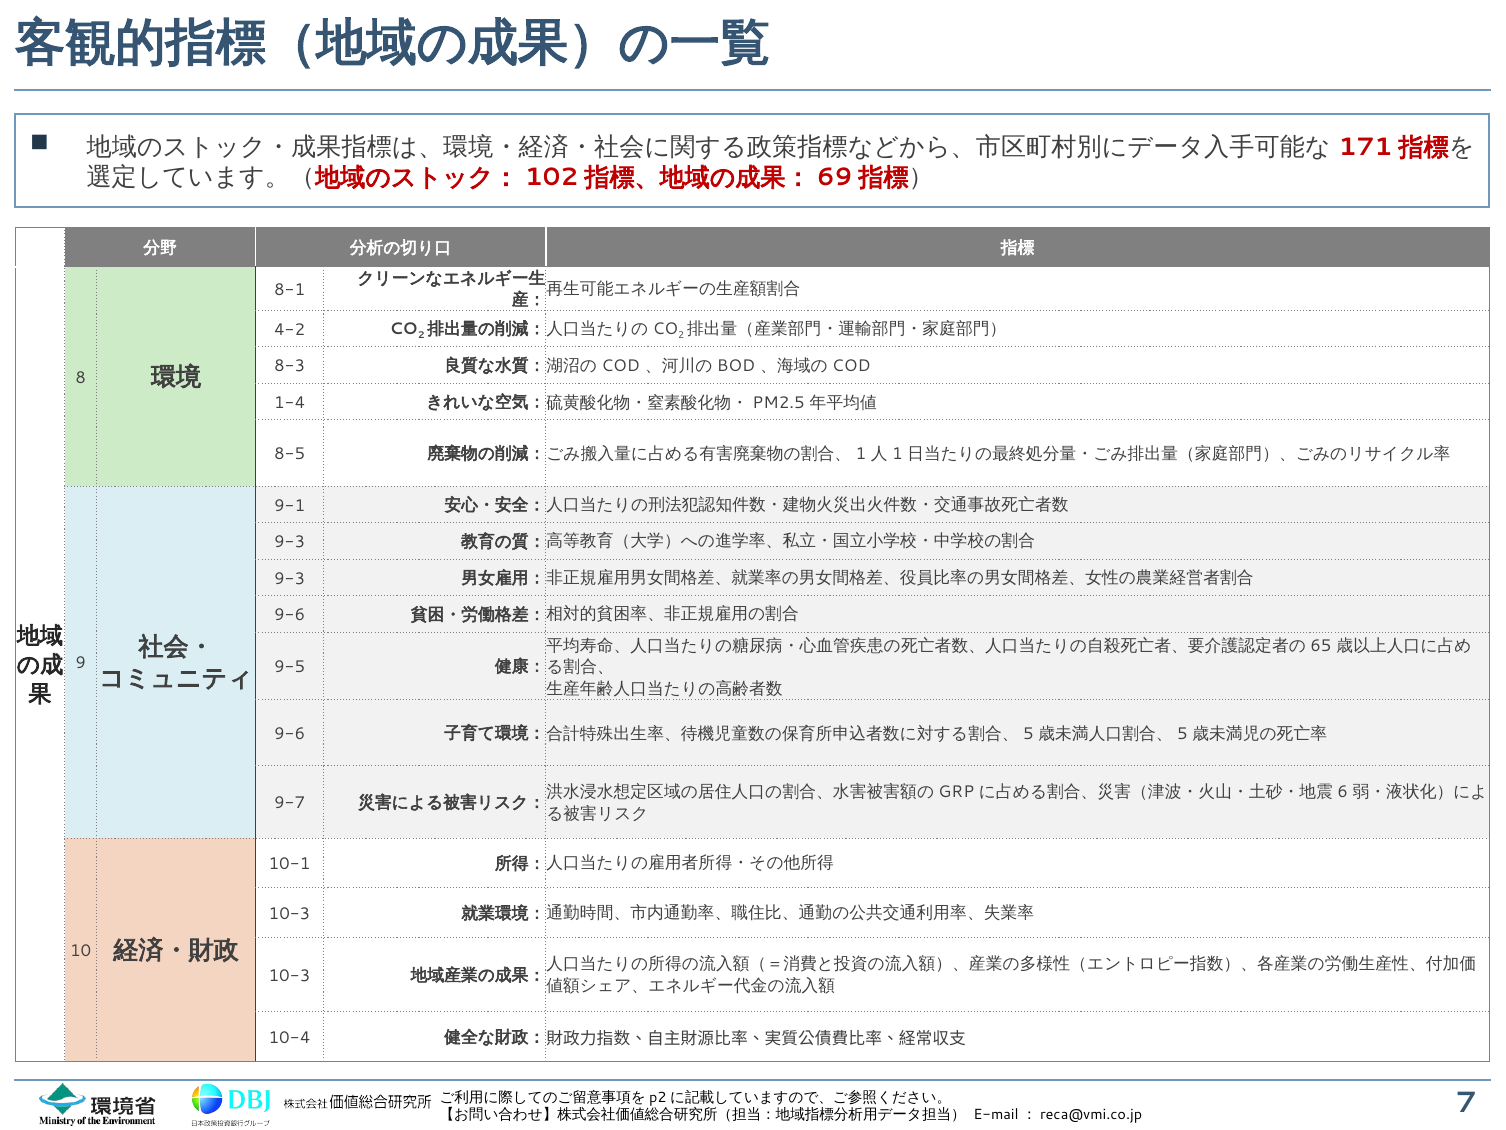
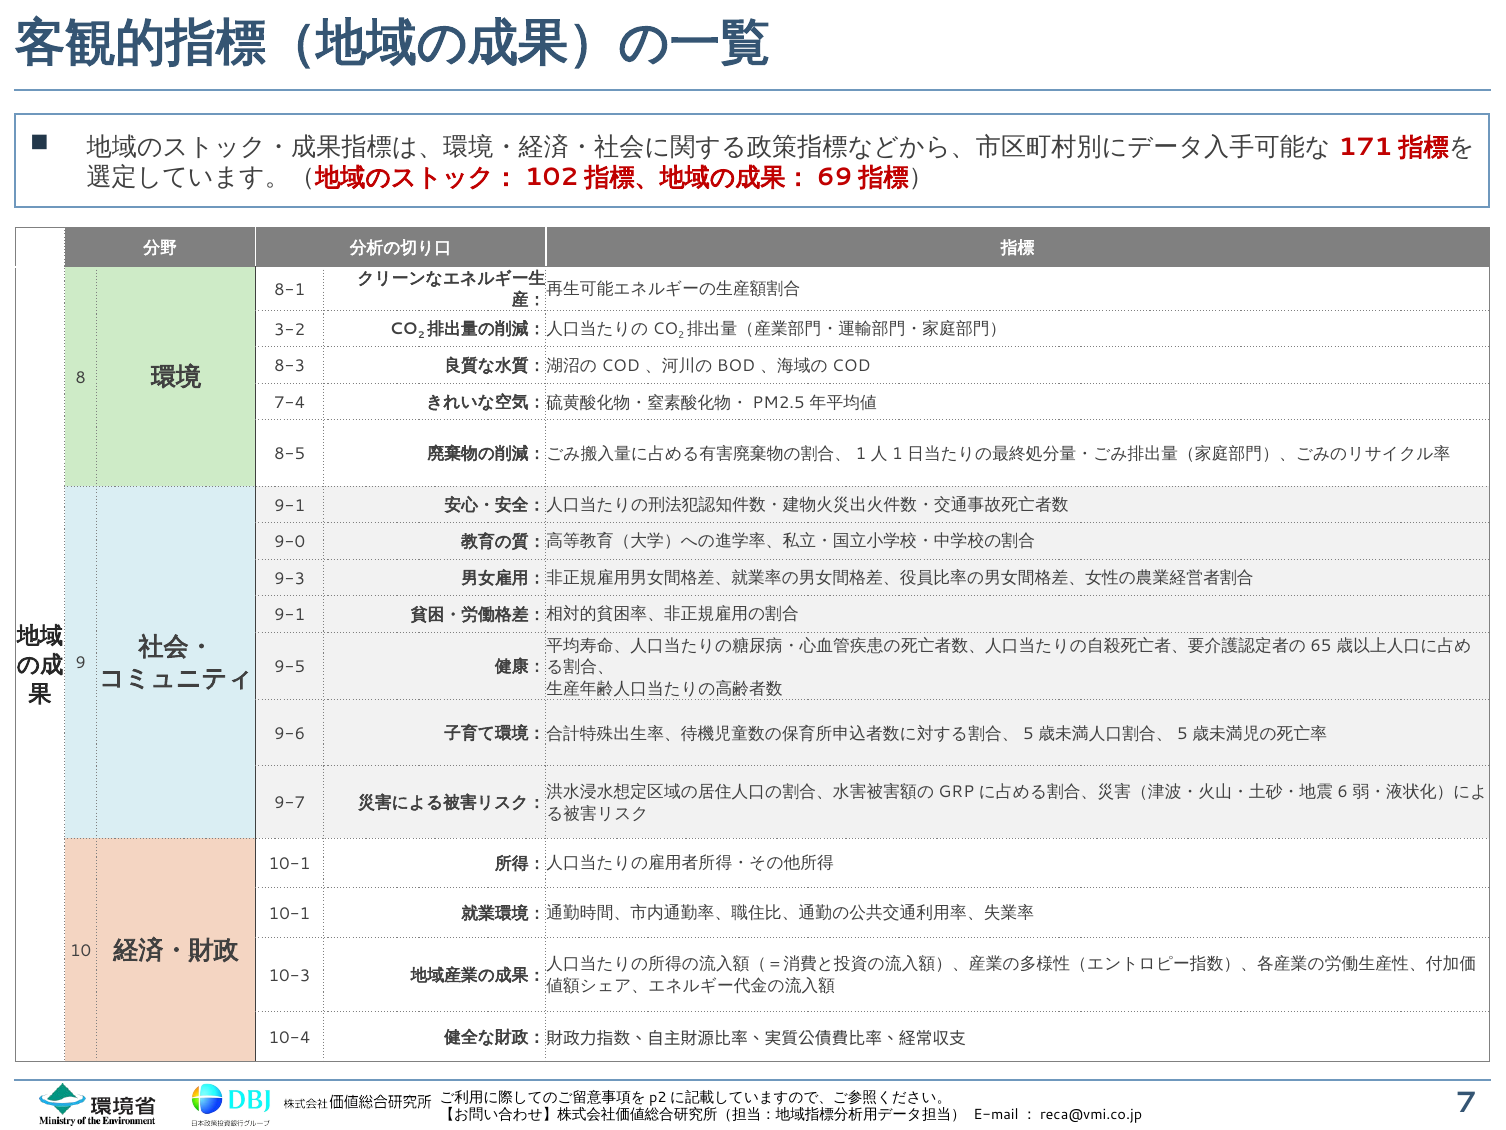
4-2: 4-2 -> 3-2
1-4: 1-4 -> 7-4
9-3 at (290, 542): 9-3 -> 9-0
9-6 at (290, 615): 9-6 -> 9-1
10-3 at (289, 914): 10-3 -> 10-1
